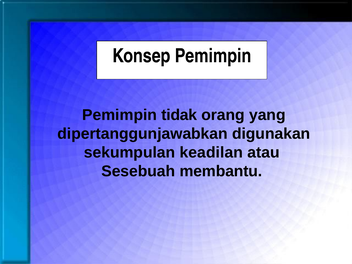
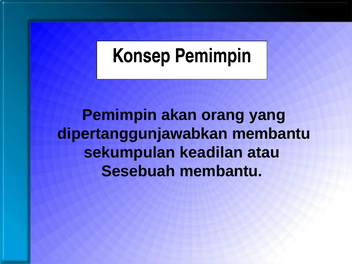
tidak: tidak -> akan
dipertanggunjawabkan digunakan: digunakan -> membantu
